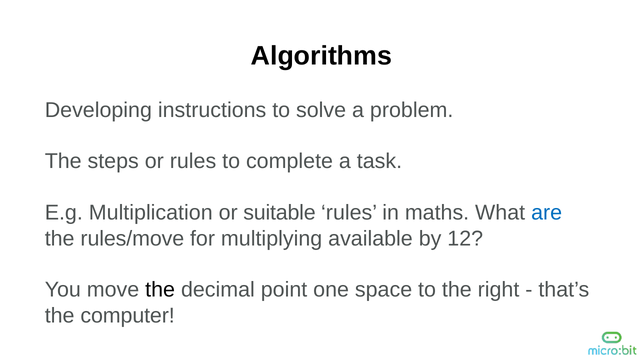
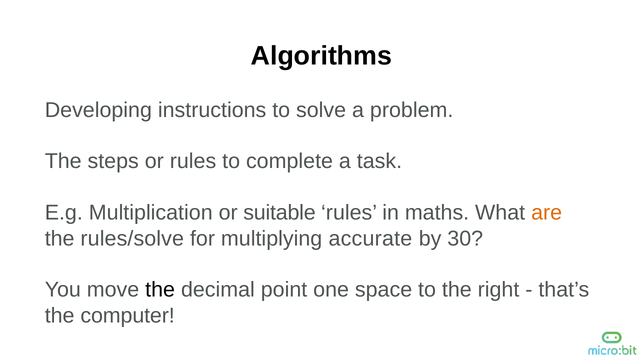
are colour: blue -> orange
rules/move: rules/move -> rules/solve
available: available -> accurate
12: 12 -> 30
